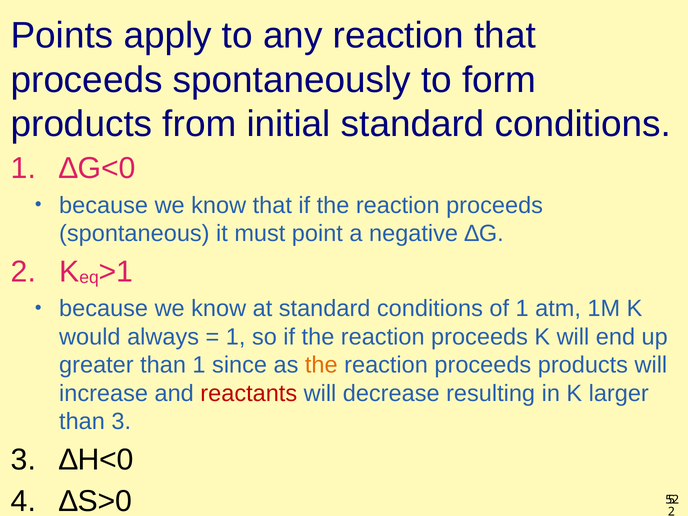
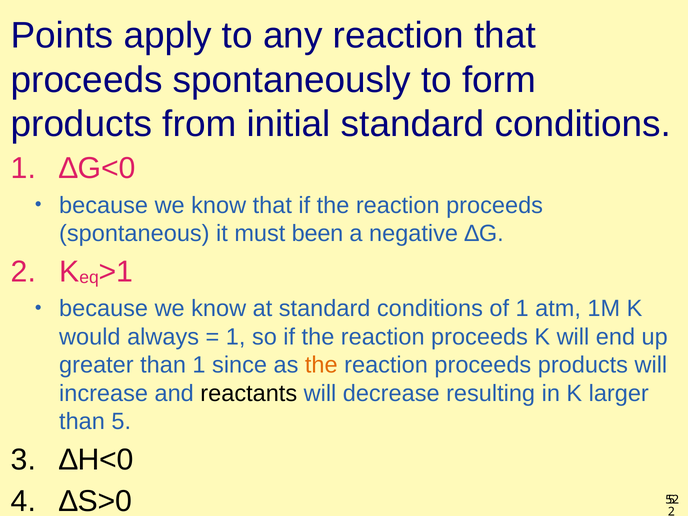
point: point -> been
reactants colour: red -> black
than 3: 3 -> 5
